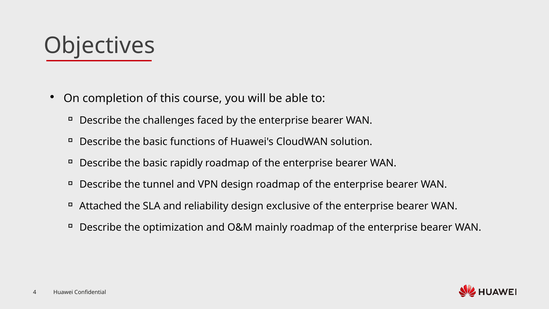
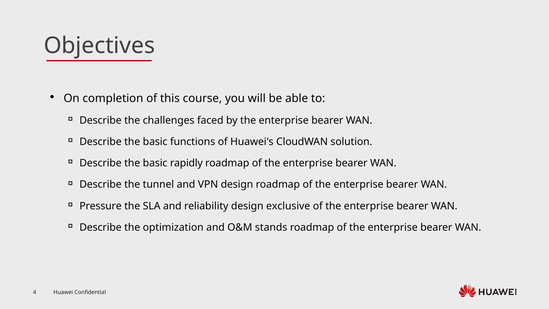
Attached: Attached -> Pressure
mainly: mainly -> stands
